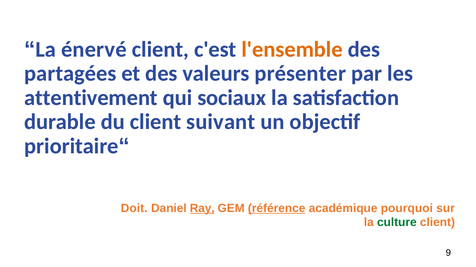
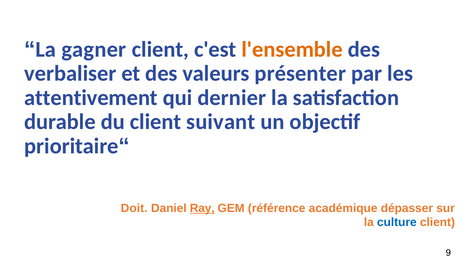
énervé: énervé -> gagner
partagées: partagées -> verbaliser
sociaux: sociaux -> dernier
référence underline: present -> none
pourquoi: pourquoi -> dépasser
culture colour: green -> blue
